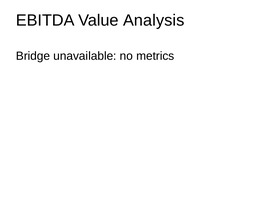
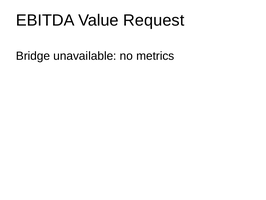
Analysis: Analysis -> Request
